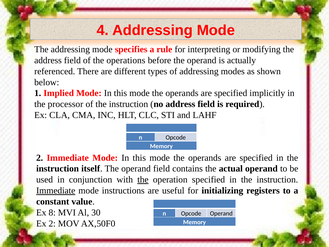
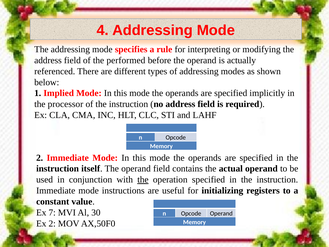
operations: operations -> performed
Immediate at (56, 190) underline: present -> none
Ex 8: 8 -> 7
